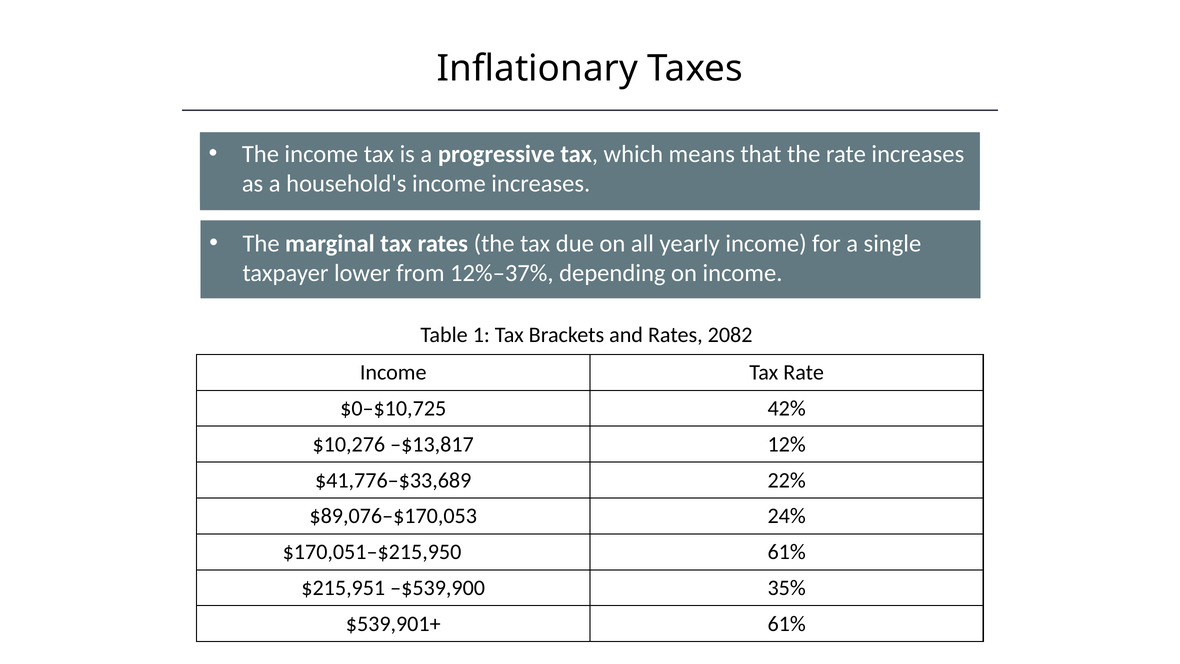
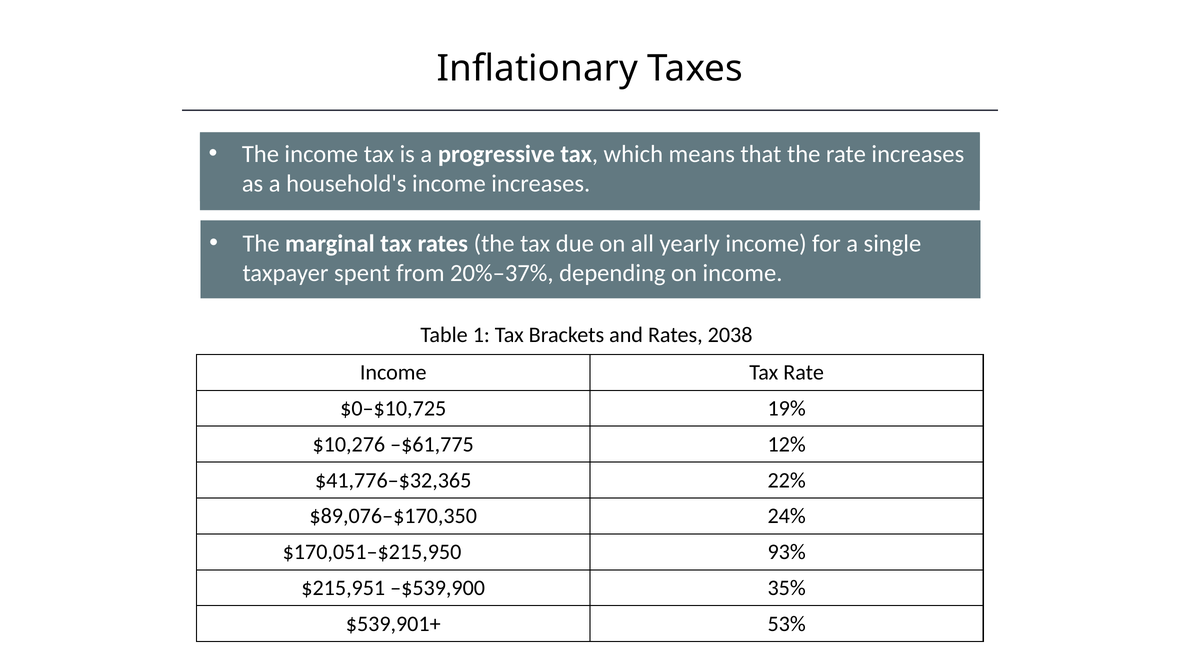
lower: lower -> spent
12%–37%: 12%–37% -> 20%–37%
2082: 2082 -> 2038
42%: 42% -> 19%
–$13,817: –$13,817 -> –$61,775
$41,776–$33,689: $41,776–$33,689 -> $41,776–$32,365
$89,076–$170,053: $89,076–$170,053 -> $89,076–$170,350
$170,051–$215,950 61%: 61% -> 93%
$539,901+ 61%: 61% -> 53%
